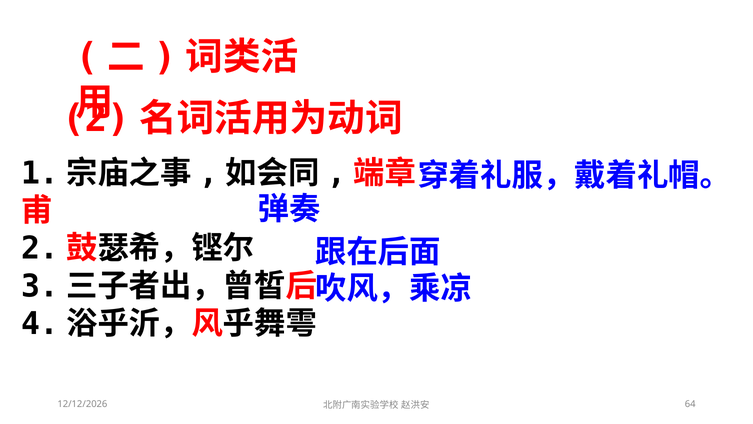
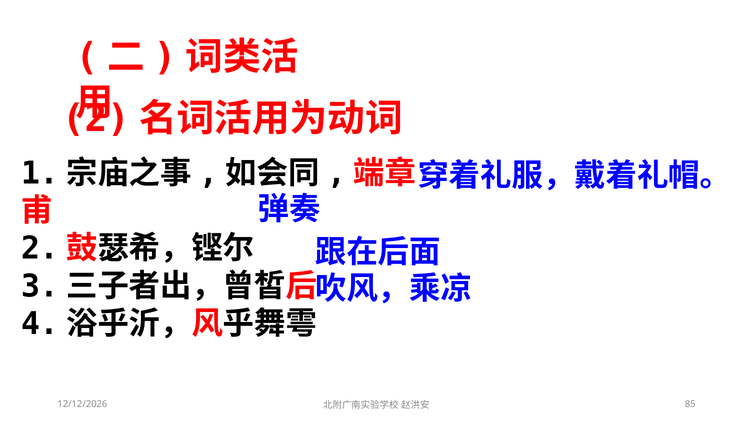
64: 64 -> 85
